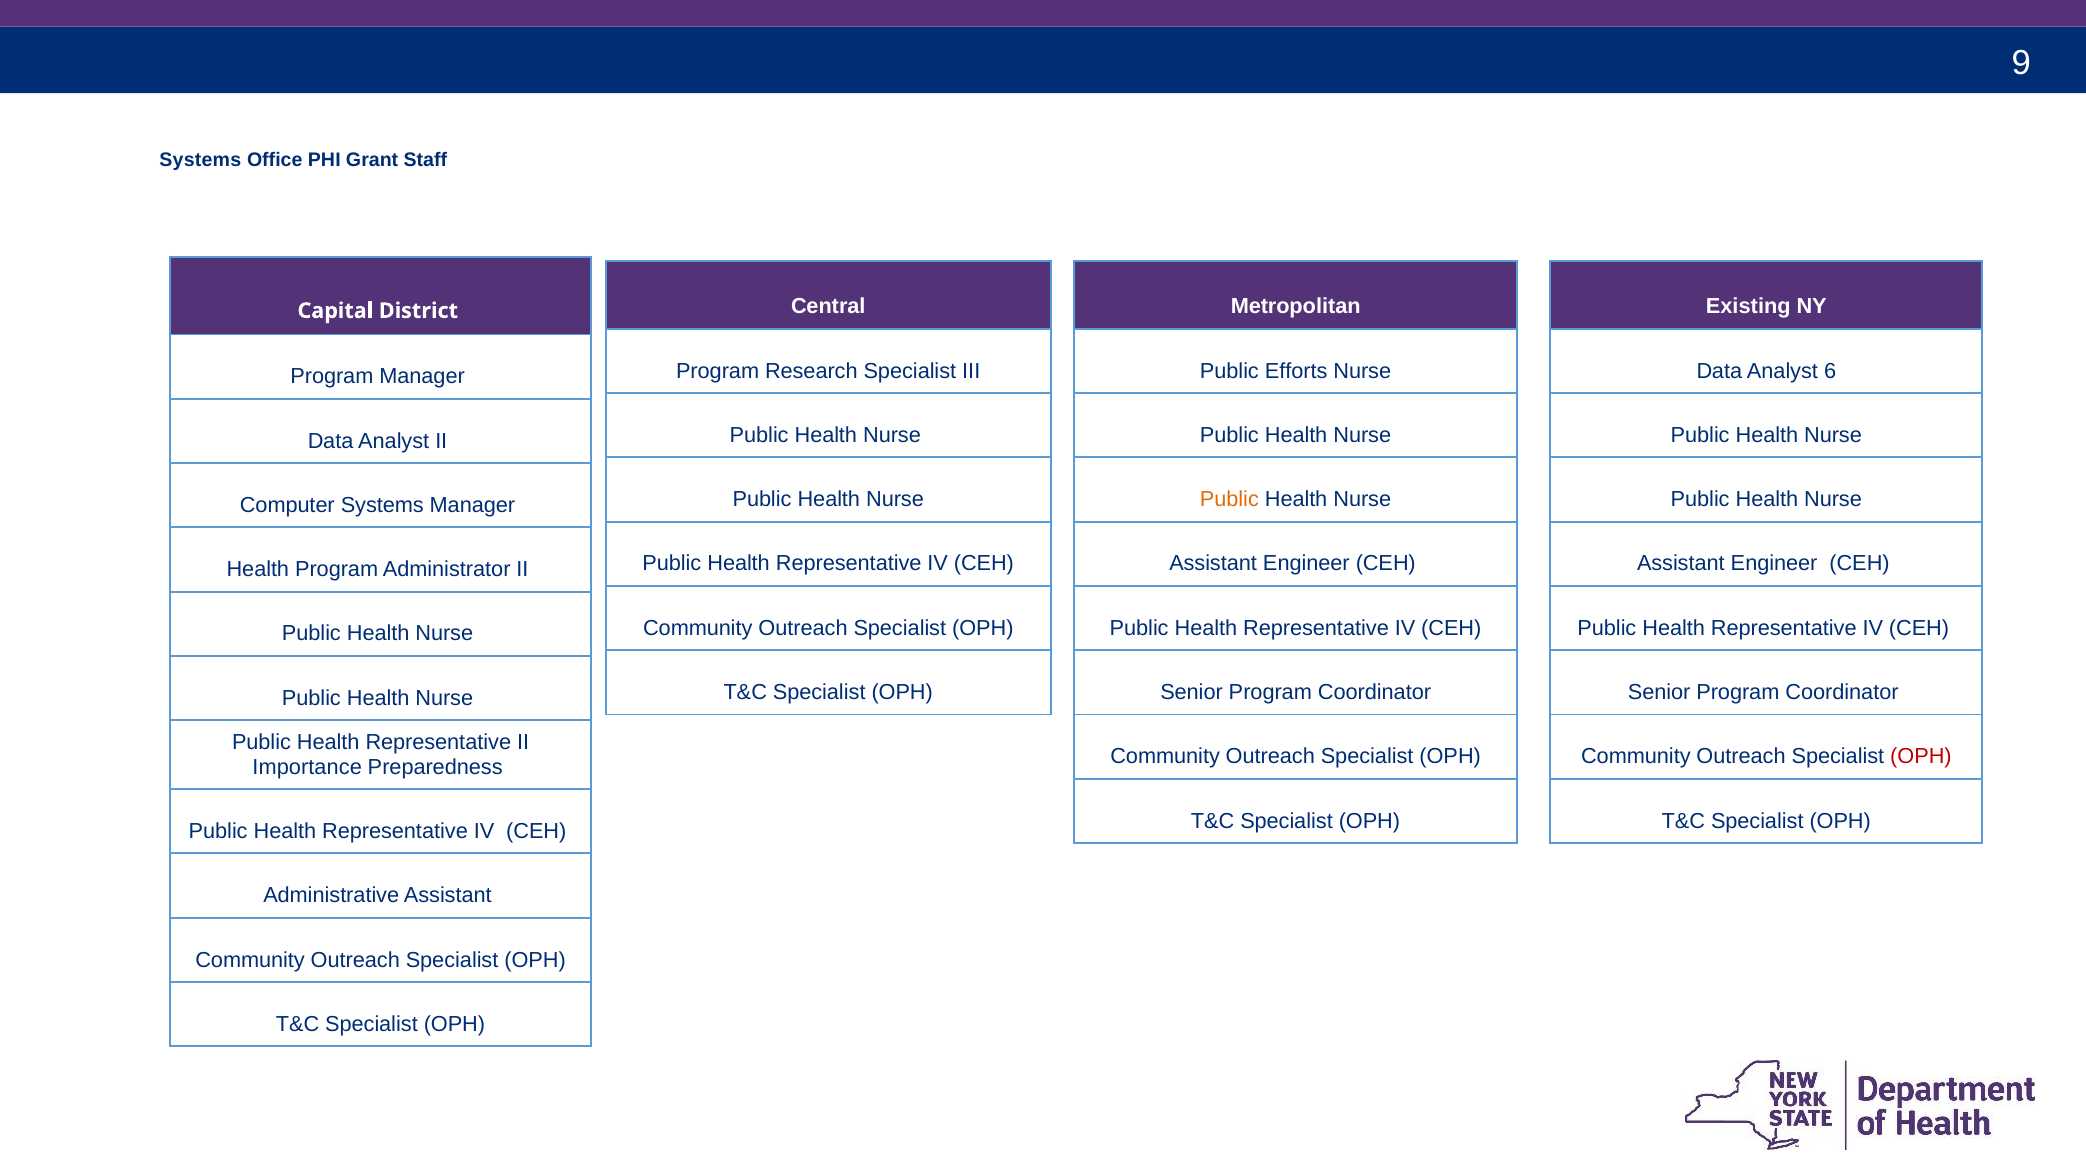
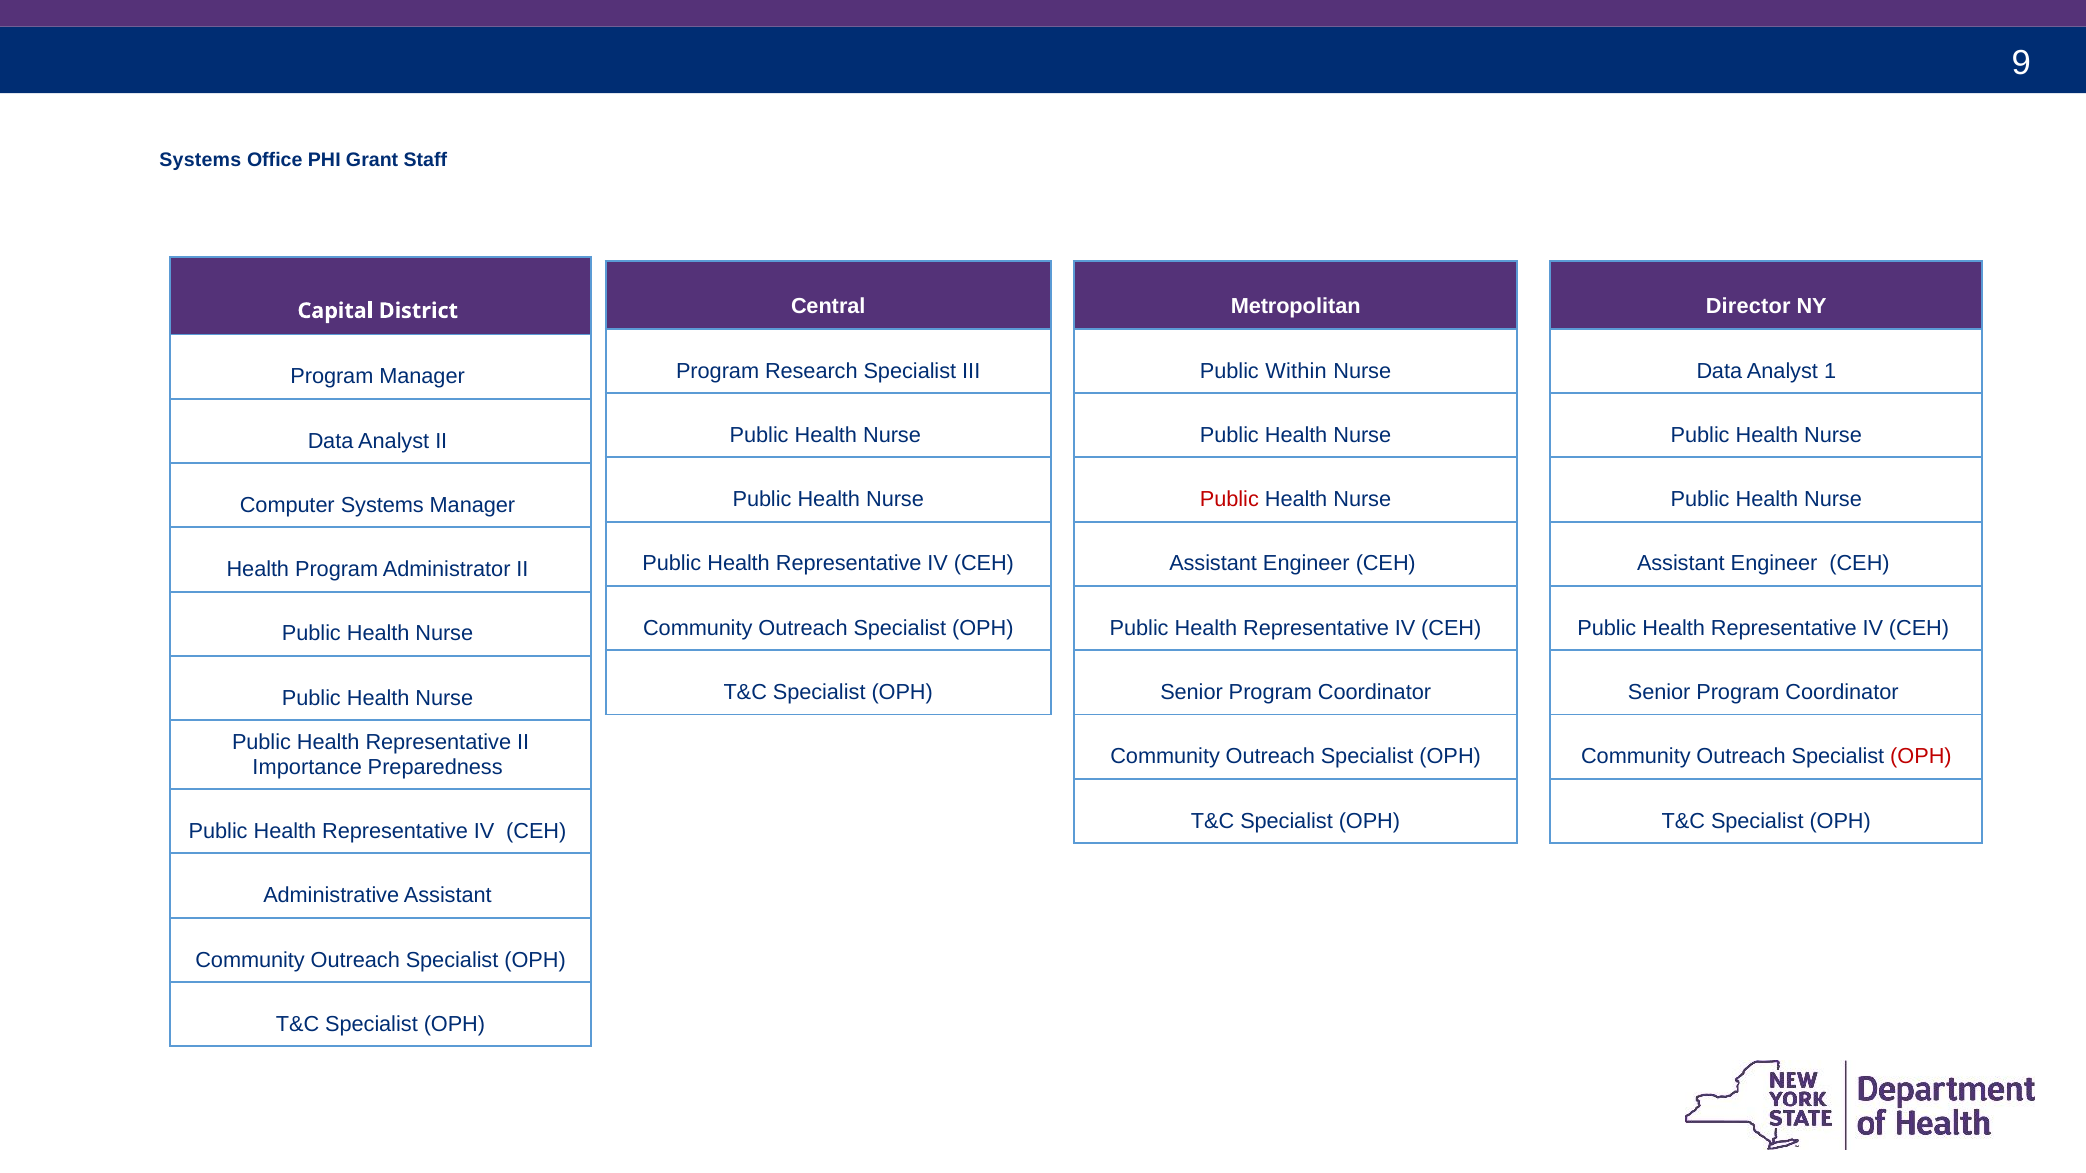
Existing: Existing -> Director
Efforts: Efforts -> Within
6: 6 -> 1
Public at (1229, 500) colour: orange -> red
